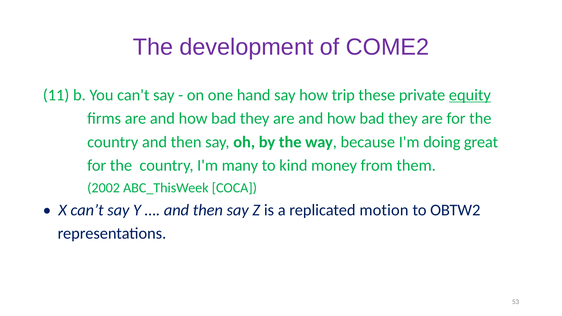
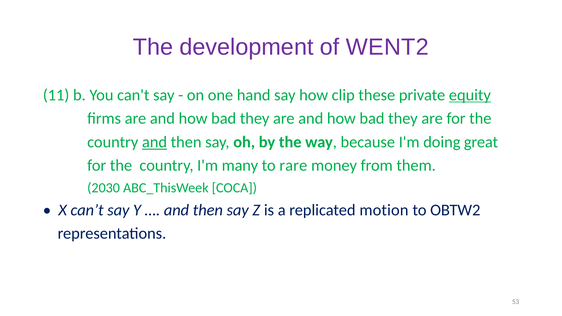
COME2: COME2 -> WENT2
trip: trip -> clip
and at (155, 142) underline: none -> present
kind: kind -> rare
2002: 2002 -> 2030
